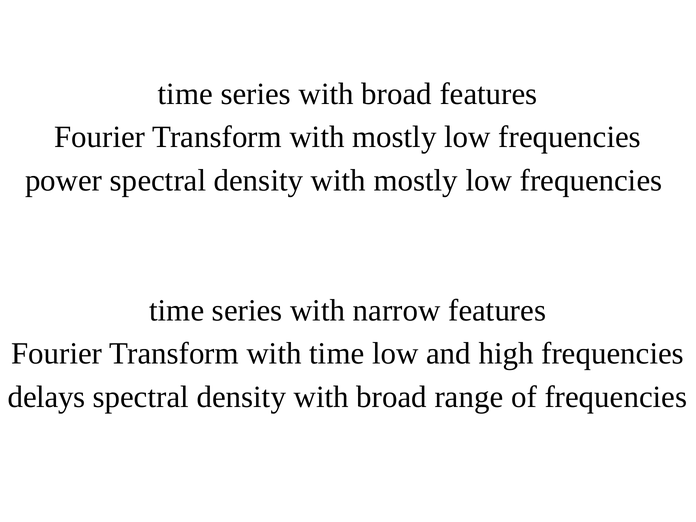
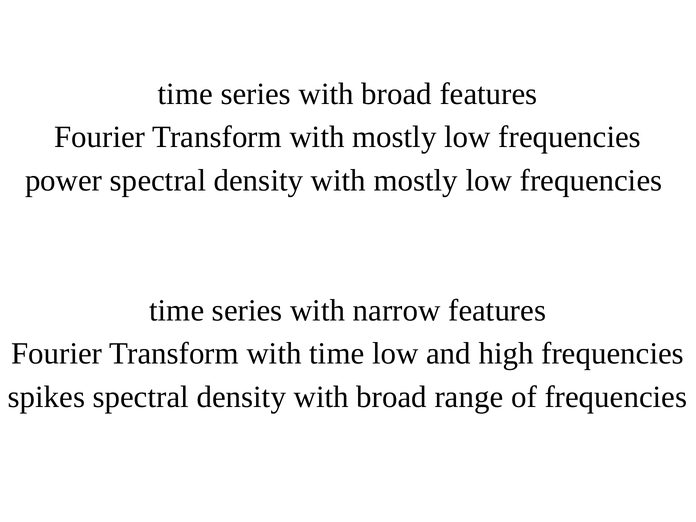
delays: delays -> spikes
